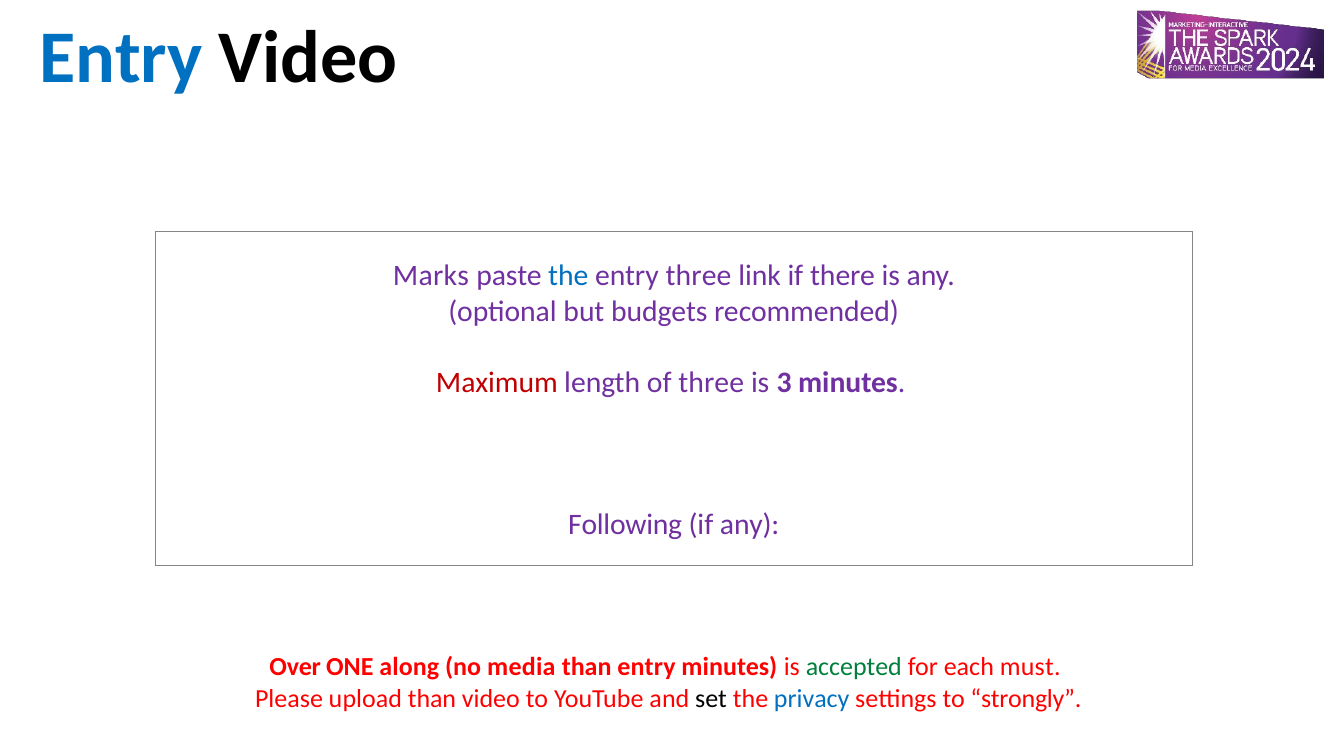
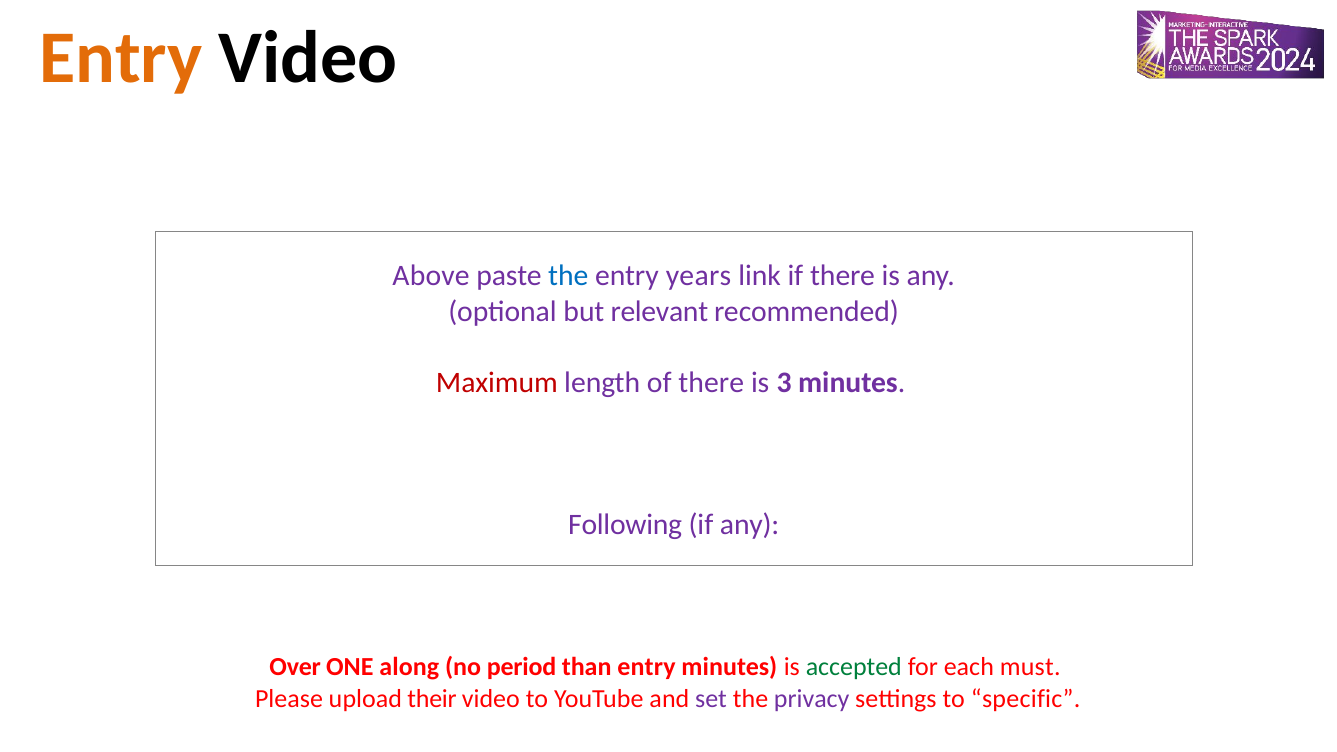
Entry at (121, 58) colour: blue -> orange
Marks: Marks -> Above
entry three: three -> years
budgets: budgets -> relevant
of three: three -> there
media: media -> period
upload than: than -> their
set colour: black -> purple
privacy colour: blue -> purple
strongly: strongly -> specific
